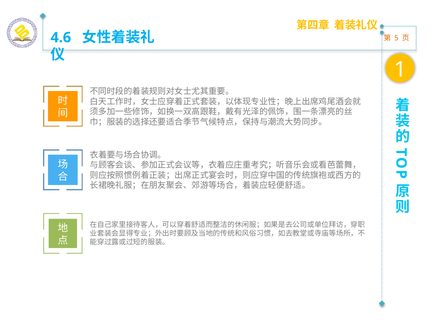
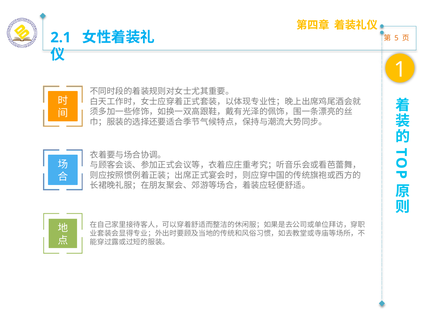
4.6: 4.6 -> 2.1
